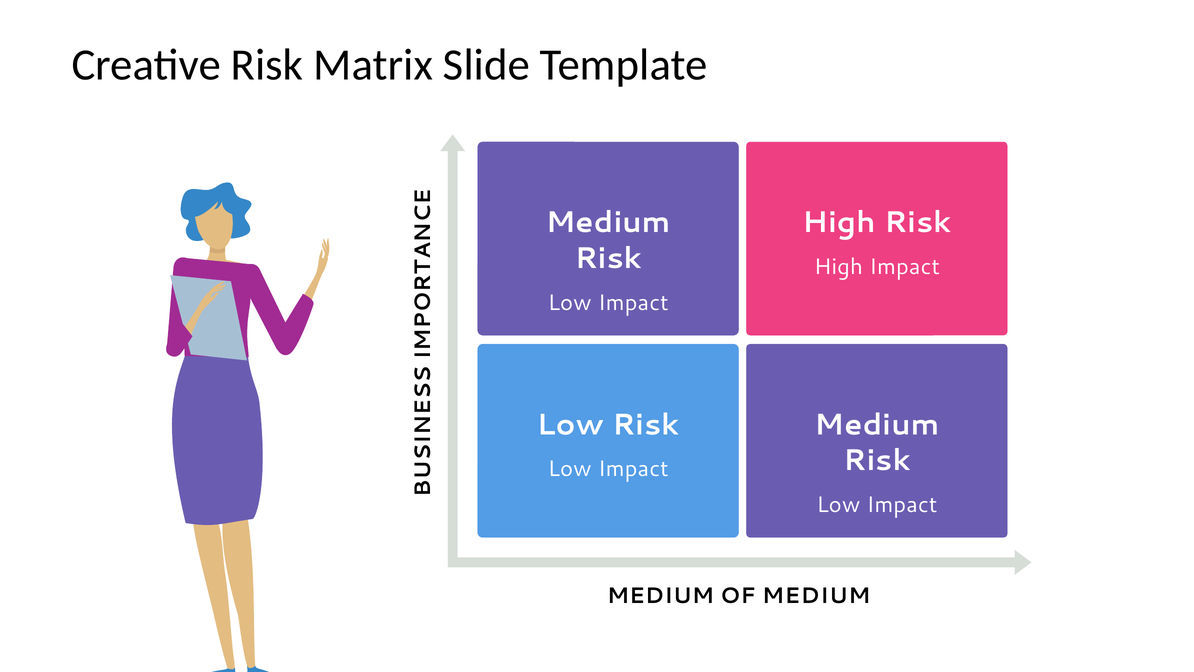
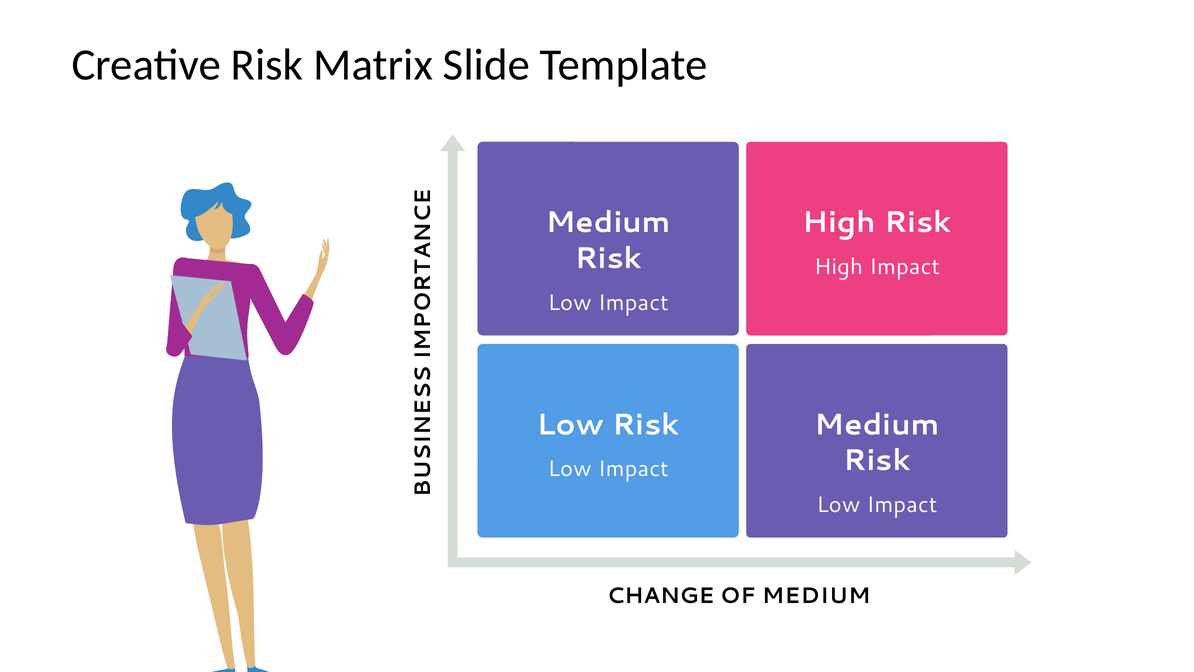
MEDIUM at (660, 596): MEDIUM -> CHANGE
